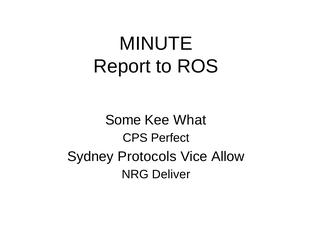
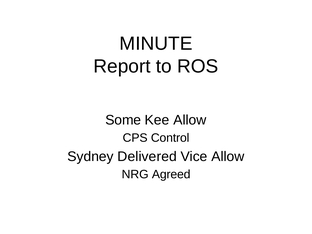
Kee What: What -> Allow
Perfect: Perfect -> Control
Protocols: Protocols -> Delivered
Deliver: Deliver -> Agreed
